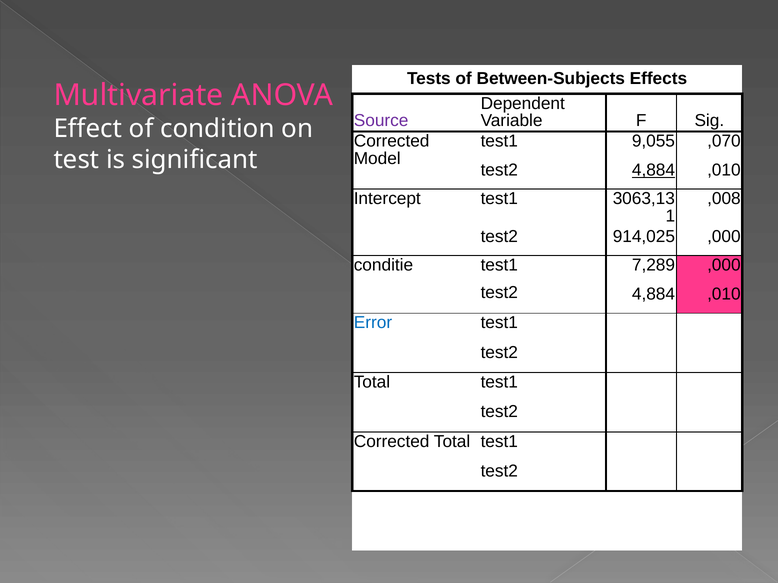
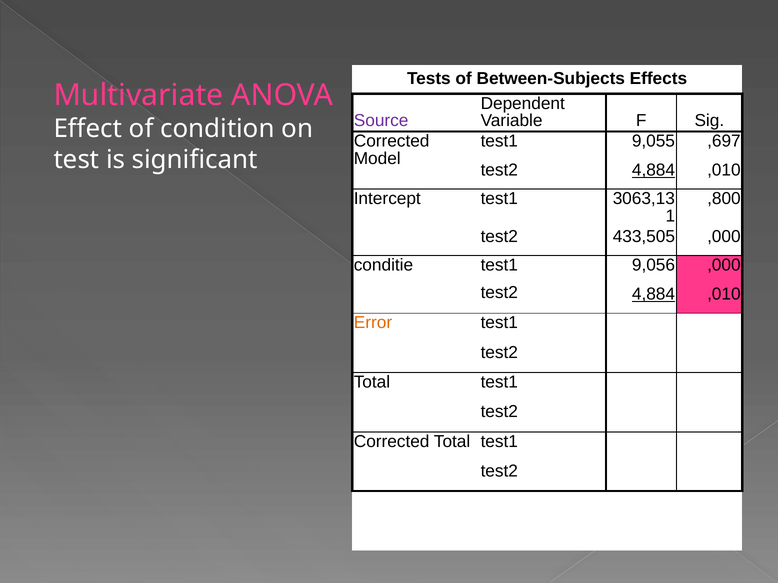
,070: ,070 -> ,697
,008: ,008 -> ,800
914,025: 914,025 -> 433,505
7,289: 7,289 -> 9,056
4,884 at (653, 294) underline: none -> present
Error colour: blue -> orange
